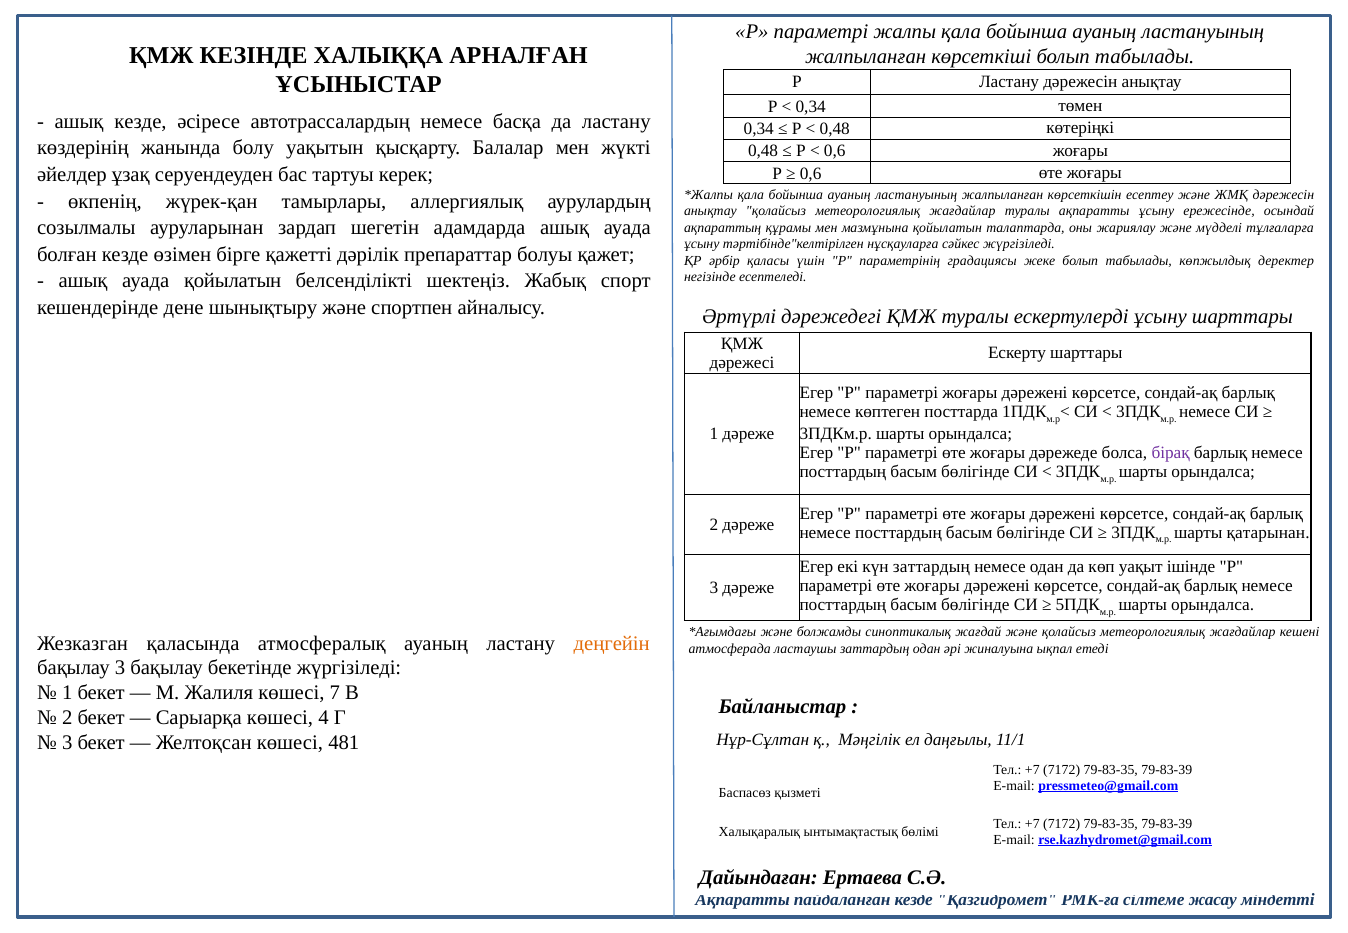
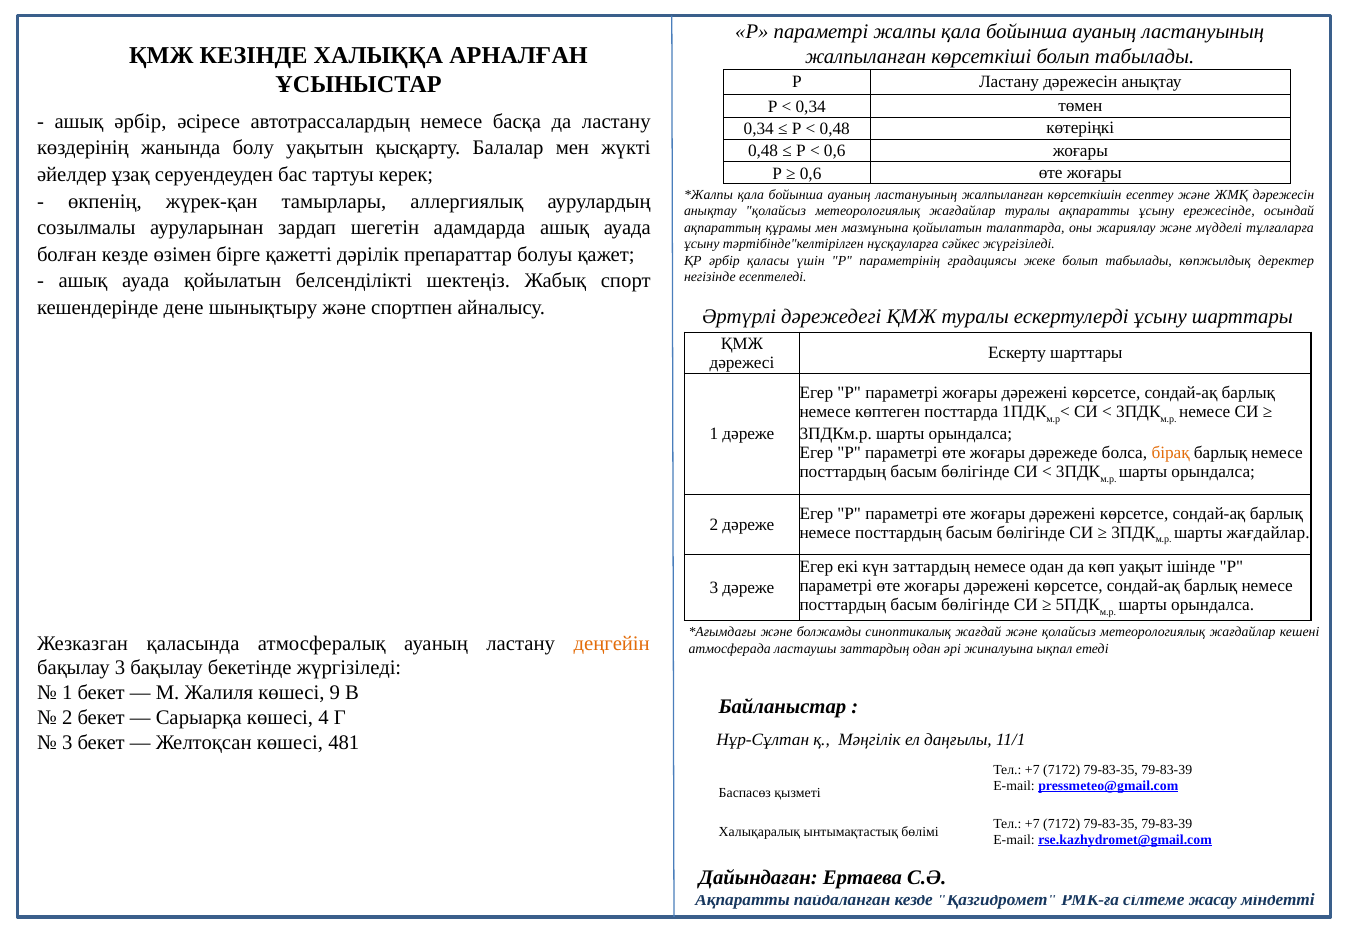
ашық кезде: кезде -> әрбір
бірақ colour: purple -> orange
шарты қатарынан: қатарынан -> жағдайлар
7: 7 -> 9
